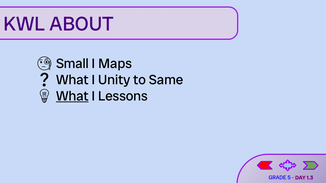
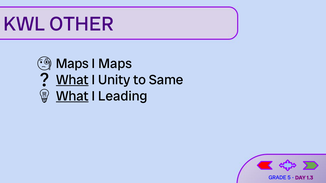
ABOUT: ABOUT -> OTHER
Small at (72, 64): Small -> Maps
What at (72, 80) underline: none -> present
Lessons: Lessons -> Leading
